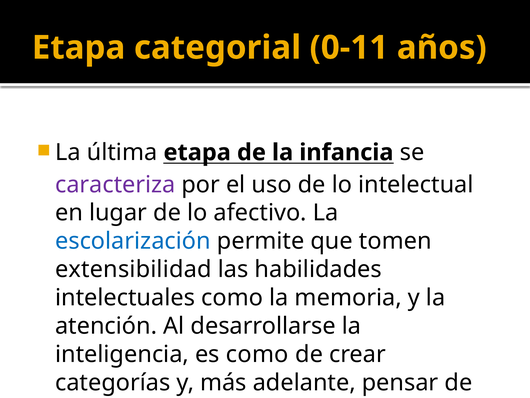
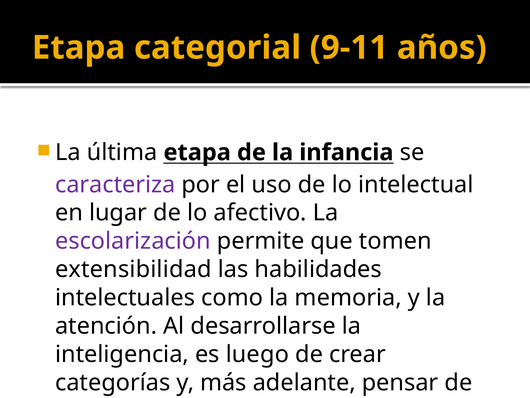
0-11: 0-11 -> 9-11
escolarización colour: blue -> purple
es como: como -> luego
